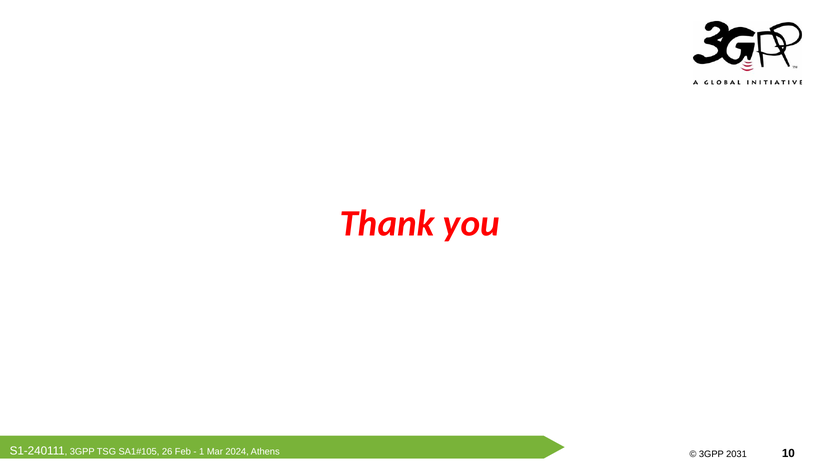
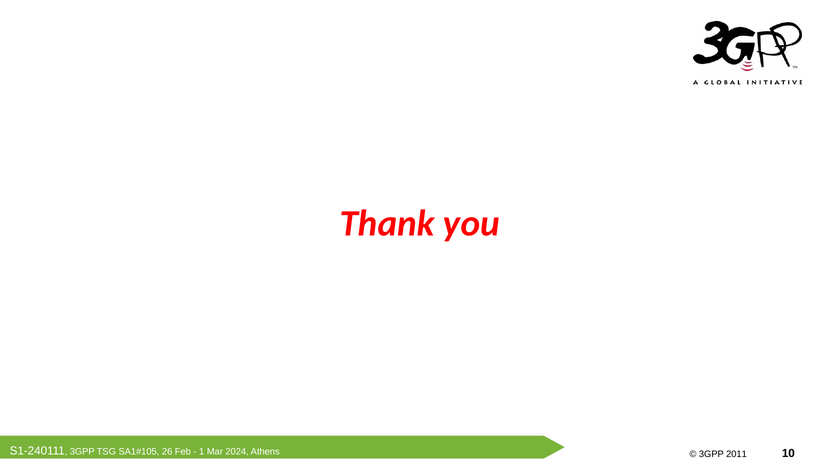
2031: 2031 -> 2011
